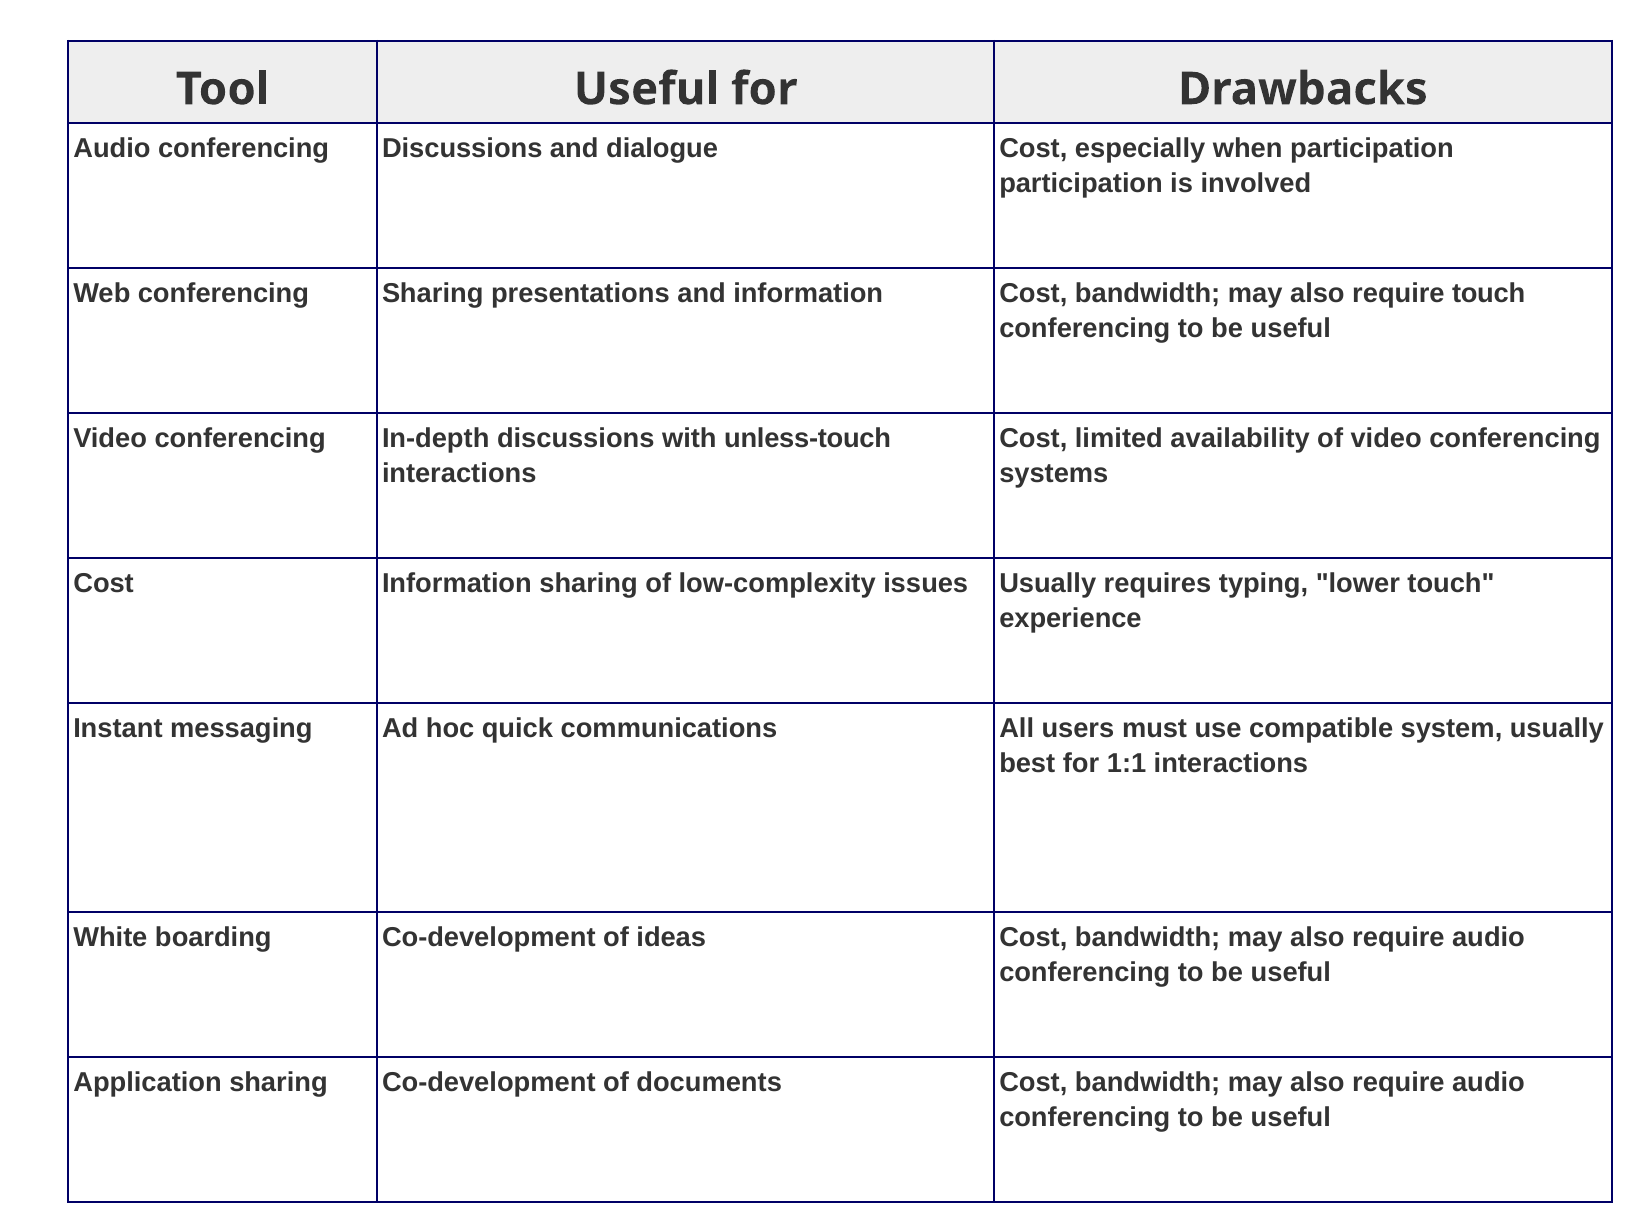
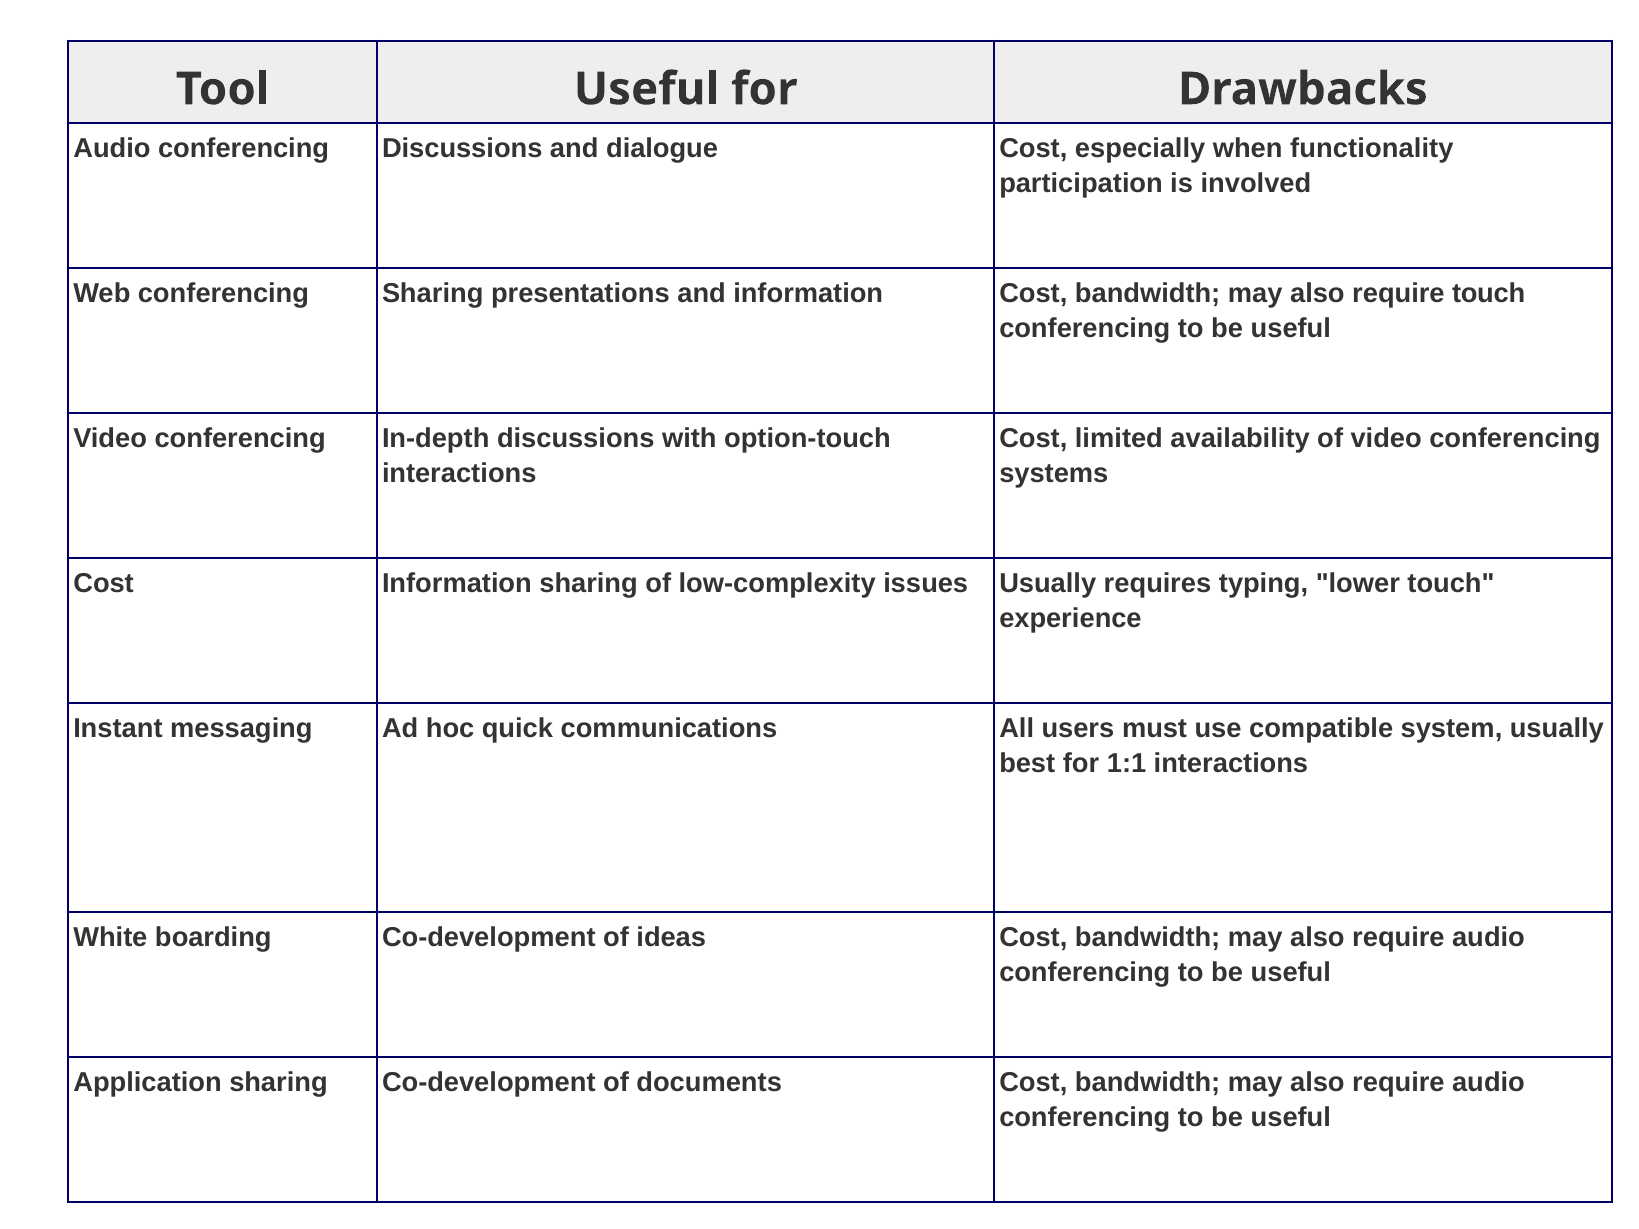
when participation: participation -> functionality
unless-touch: unless-touch -> option-touch
